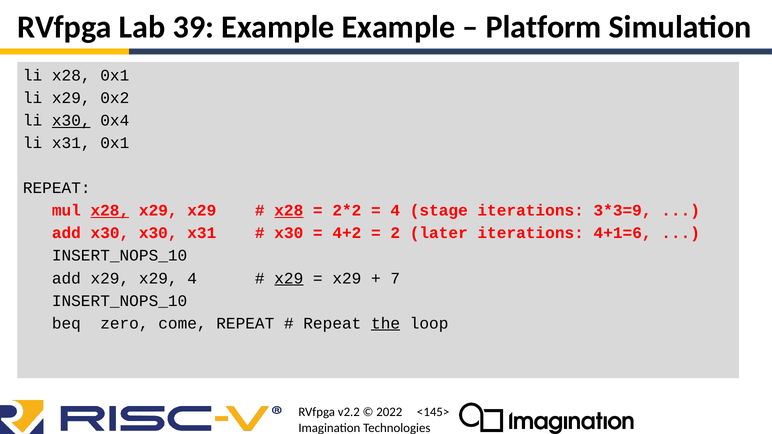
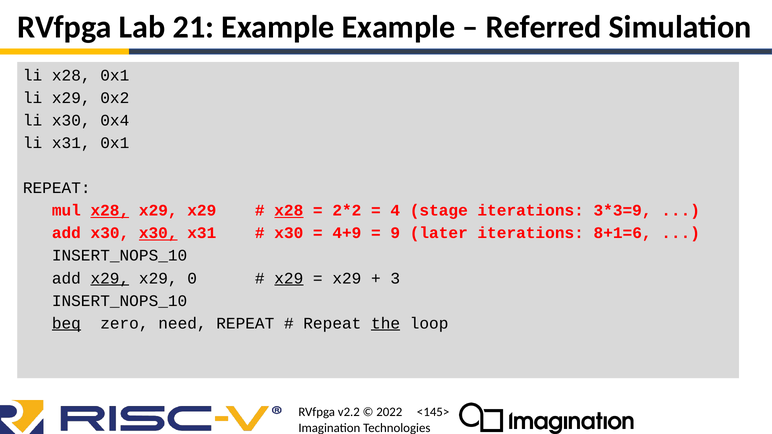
39: 39 -> 21
Platform: Platform -> Referred
x30 at (71, 121) underline: present -> none
x30 at (158, 233) underline: none -> present
4+2: 4+2 -> 4+9
2: 2 -> 9
4+1=6: 4+1=6 -> 8+1=6
x29 at (110, 278) underline: none -> present
x29 4: 4 -> 0
7: 7 -> 3
beq underline: none -> present
come: come -> need
